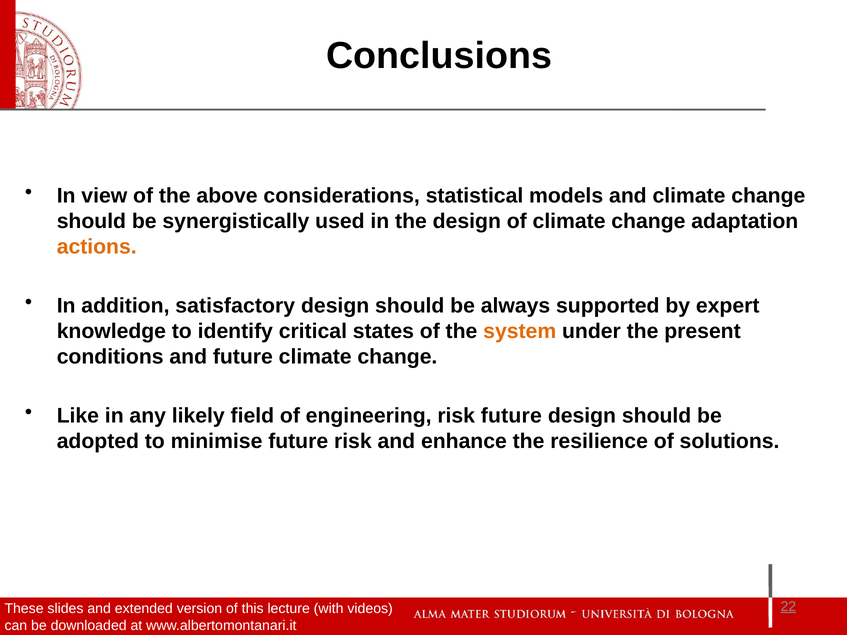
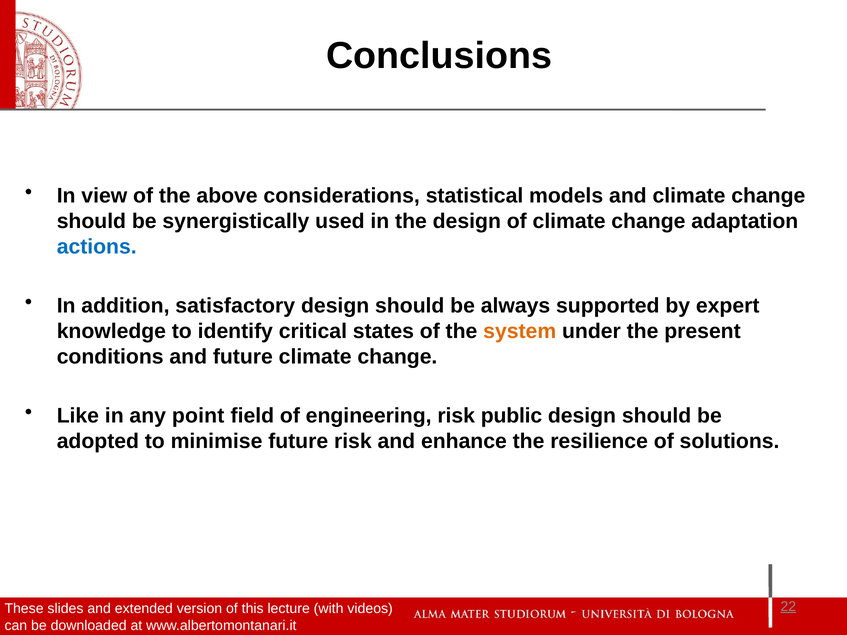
actions colour: orange -> blue
likely: likely -> point
risk future: future -> public
